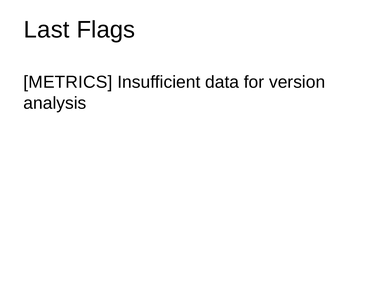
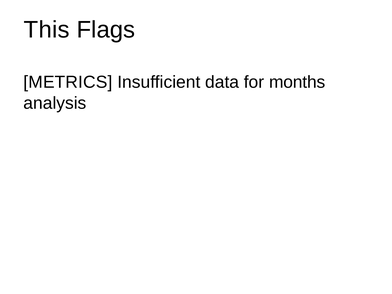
Last: Last -> This
version: version -> months
